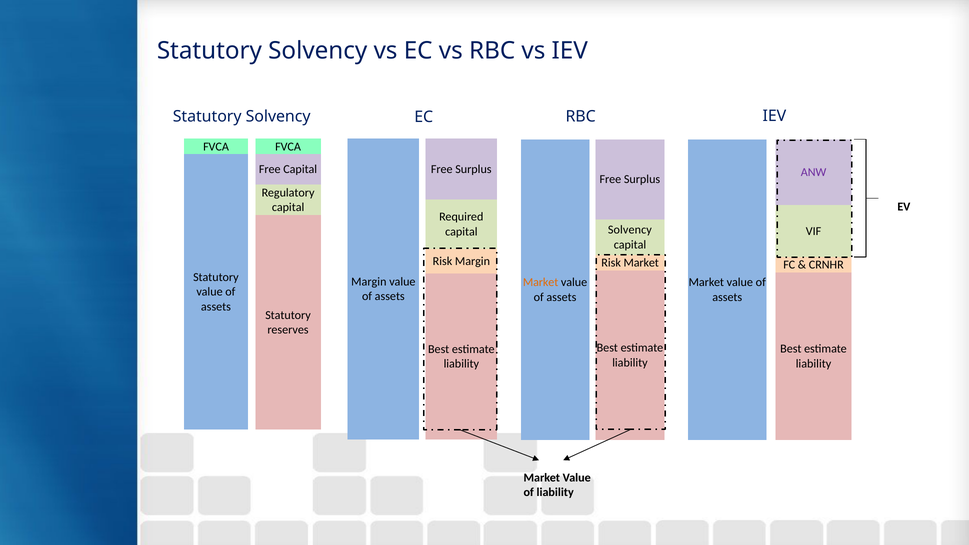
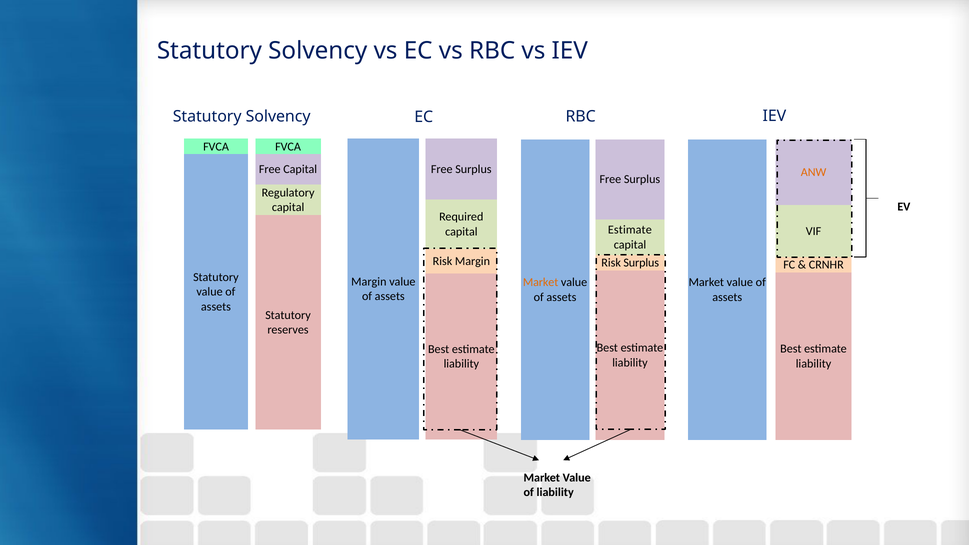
ANW colour: purple -> orange
Solvency at (630, 230): Solvency -> Estimate
Risk Market: Market -> Surplus
